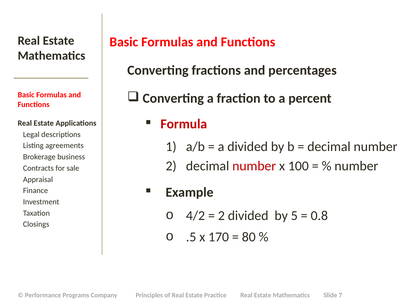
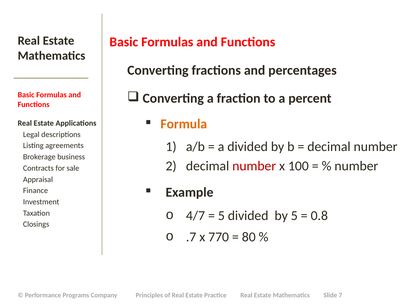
Formula colour: red -> orange
4/2: 4/2 -> 4/7
2 at (221, 216): 2 -> 5
.5: .5 -> .7
170: 170 -> 770
